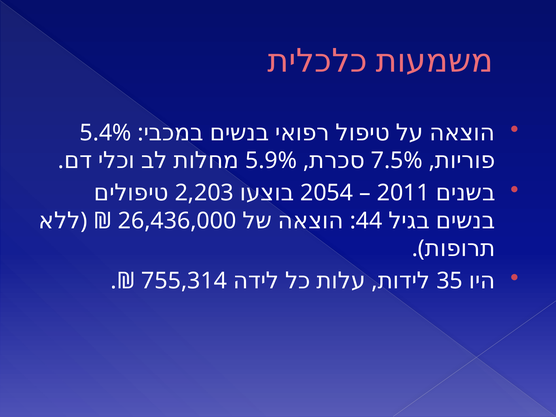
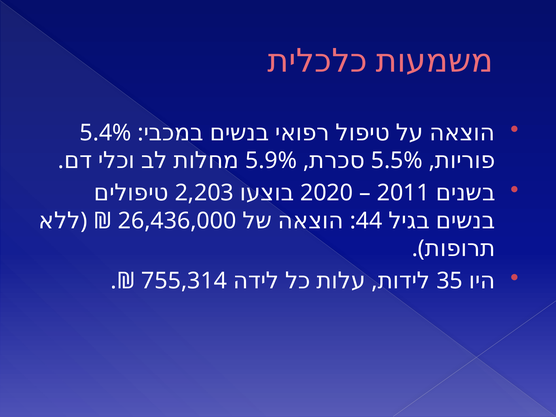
7.5%: 7.5% -> 5.5%
2054: 2054 -> 2020
